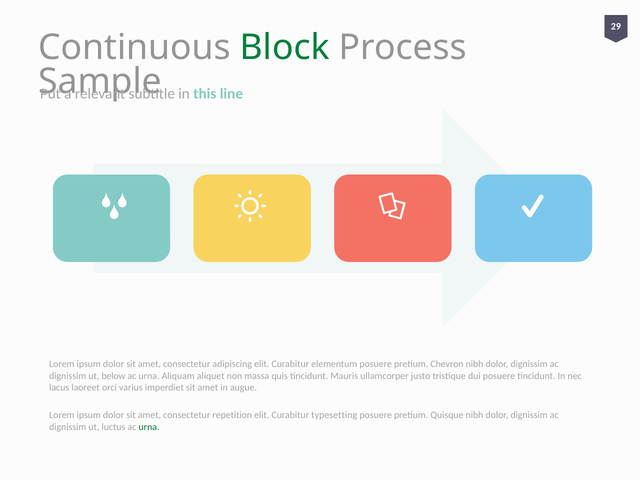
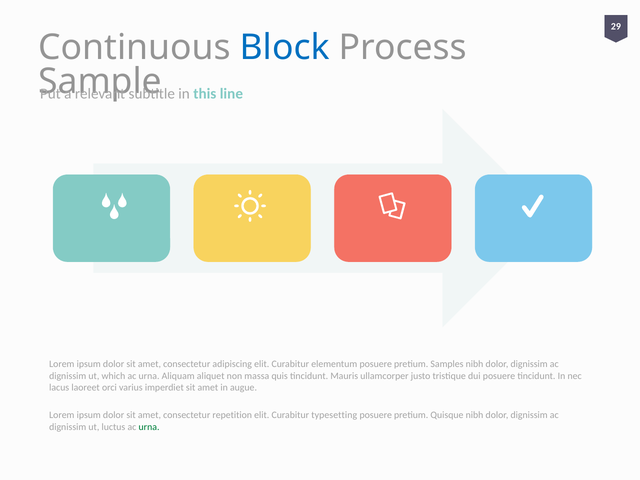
Block colour: green -> blue
Chevron: Chevron -> Samples
below: below -> which
